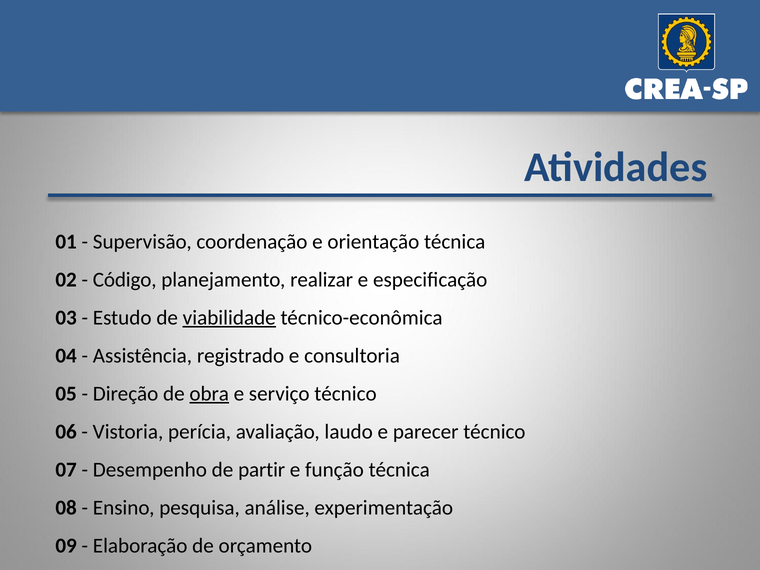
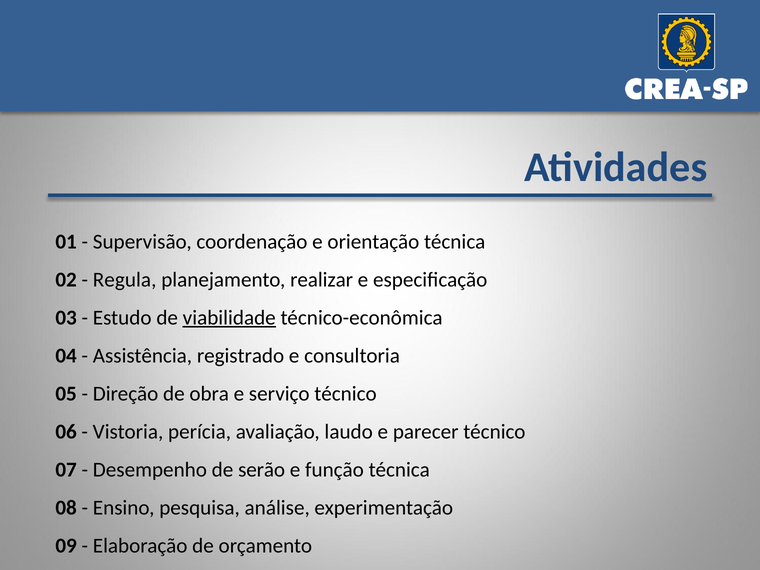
Código: Código -> Regula
obra underline: present -> none
partir: partir -> serão
